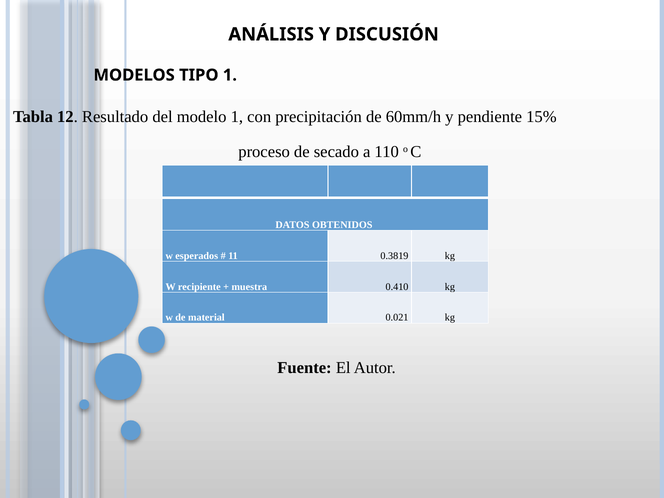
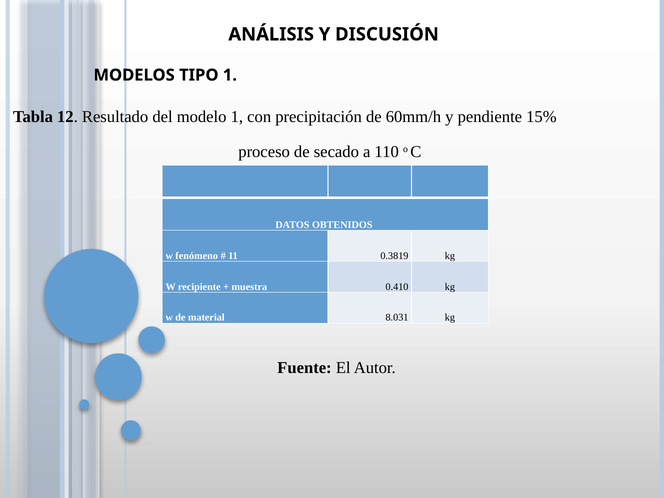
esperados: esperados -> fenómeno
0.021: 0.021 -> 8.031
